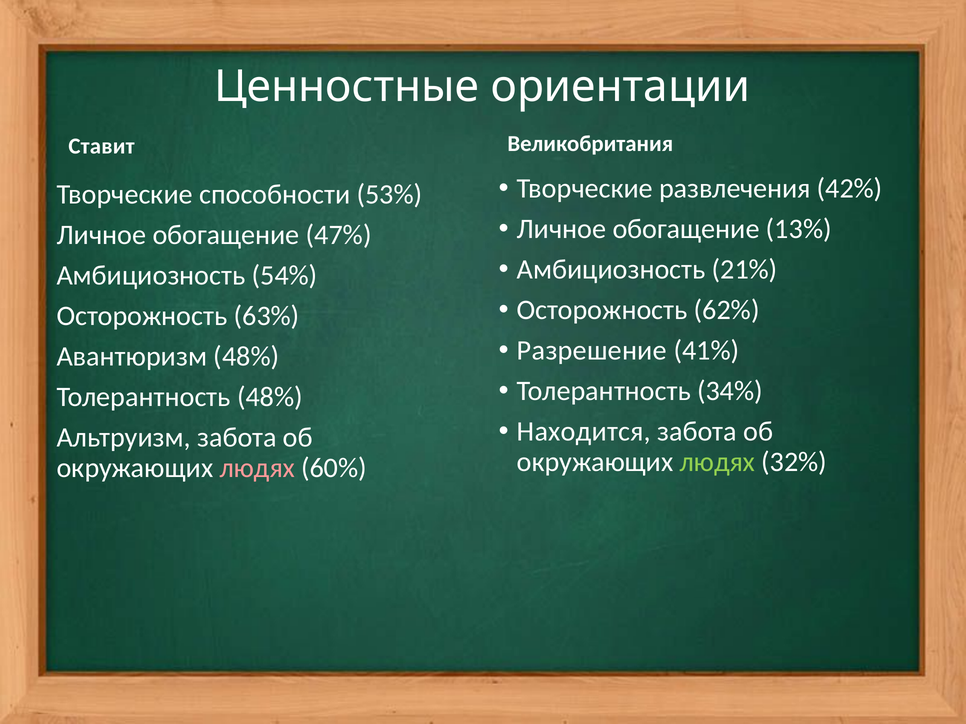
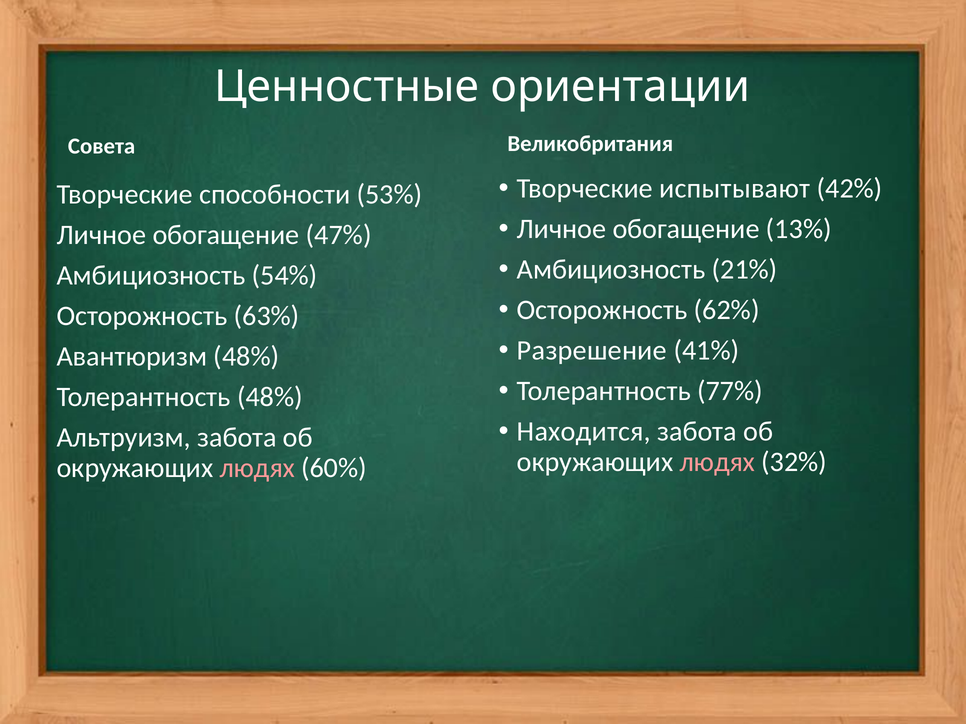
Ставит: Ставит -> Совета
развлечения: развлечения -> испытывают
34%: 34% -> 77%
людях at (717, 462) colour: light green -> pink
